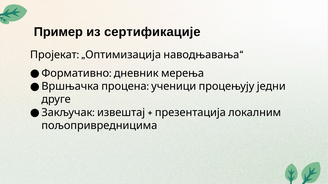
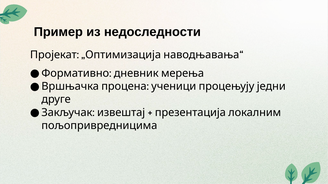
сертификације: сертификације -> недоследности
